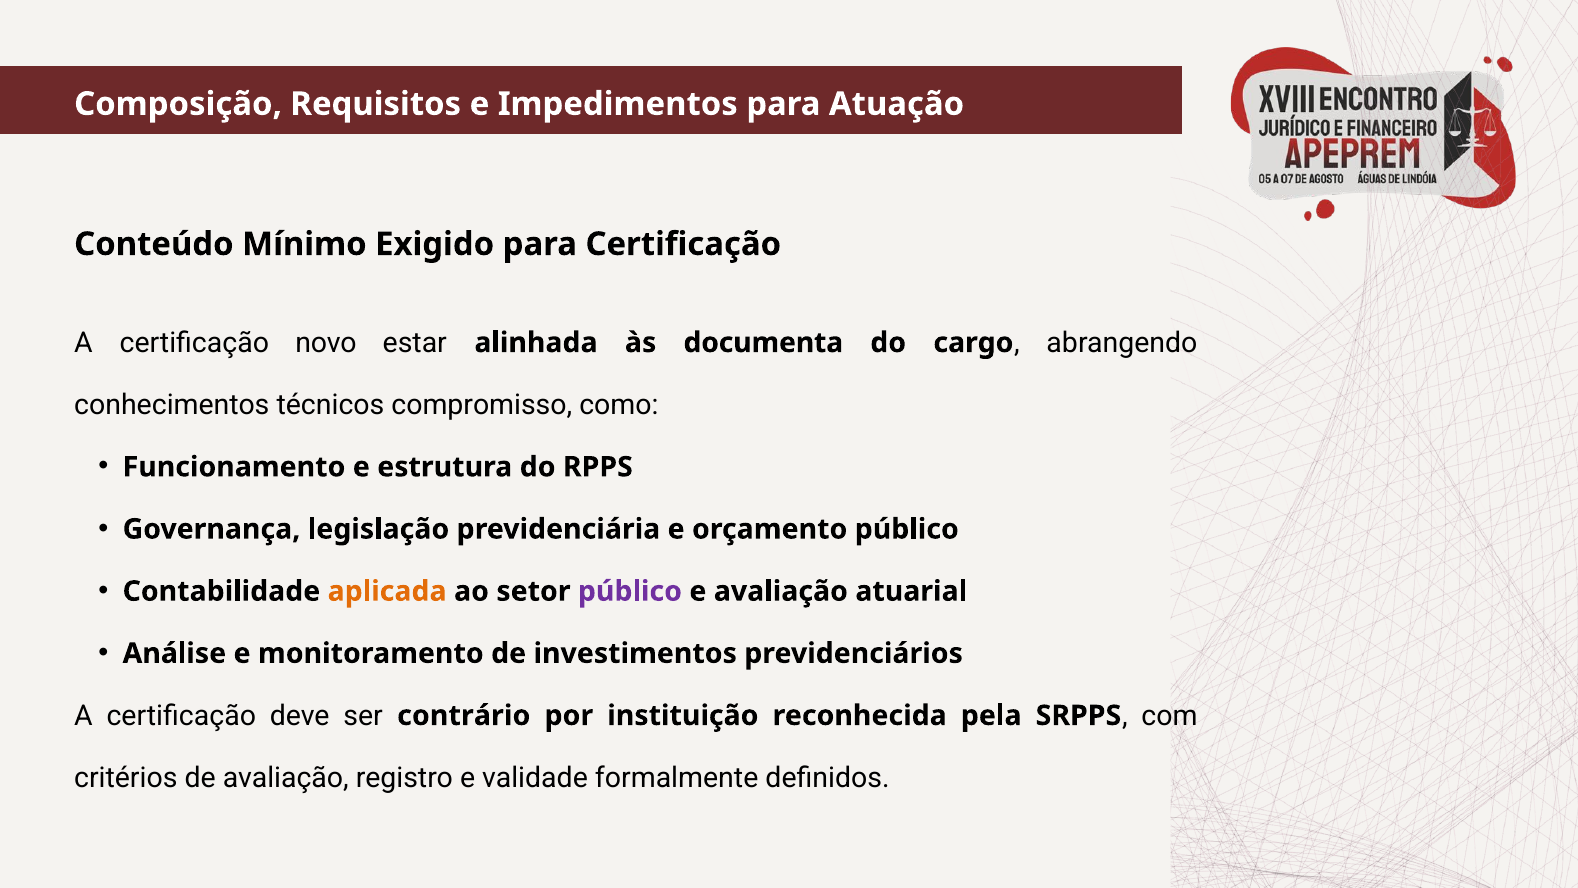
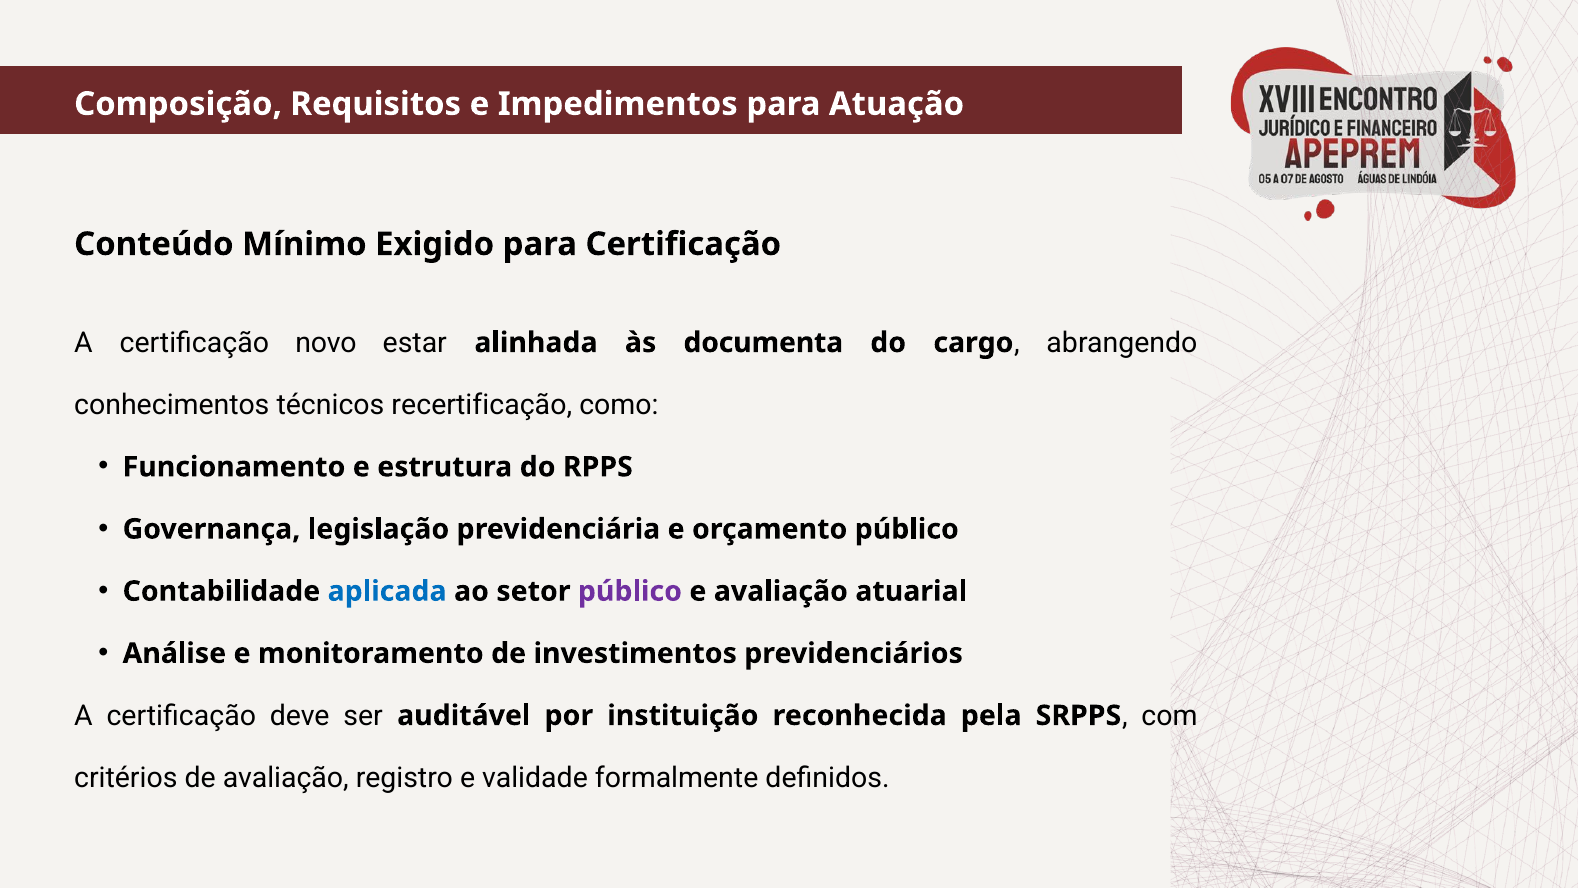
compromisso: compromisso -> recertificação
aplicada colour: orange -> blue
contrário: contrário -> auditável
